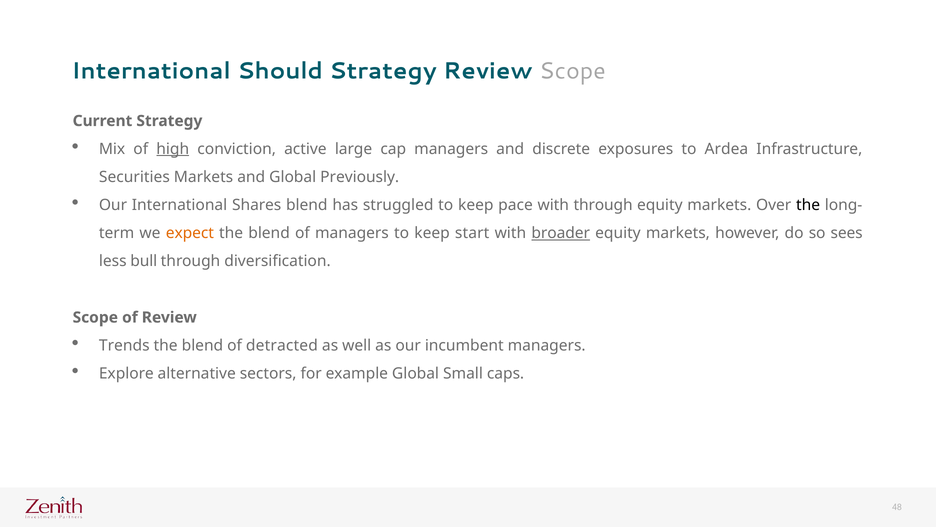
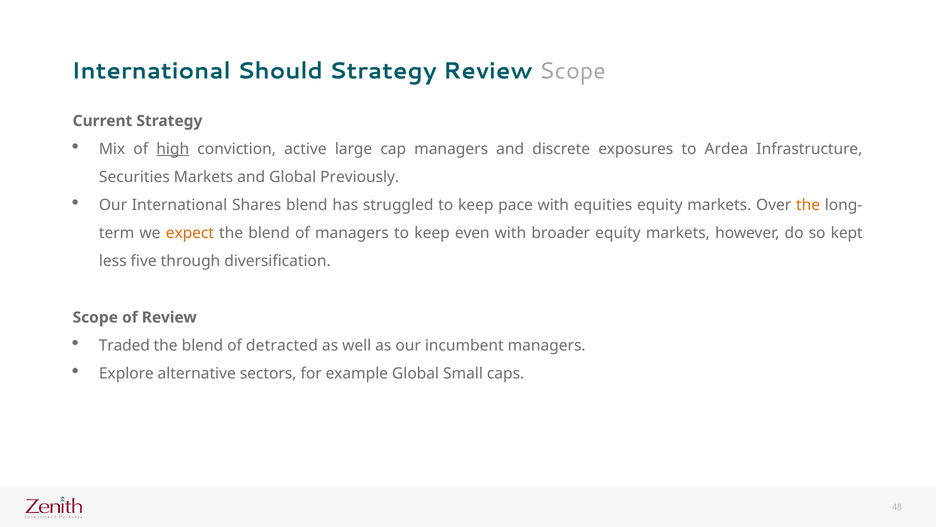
with through: through -> equities
the at (808, 205) colour: black -> orange
start: start -> even
broader underline: present -> none
sees: sees -> kept
bull: bull -> five
Trends: Trends -> Traded
